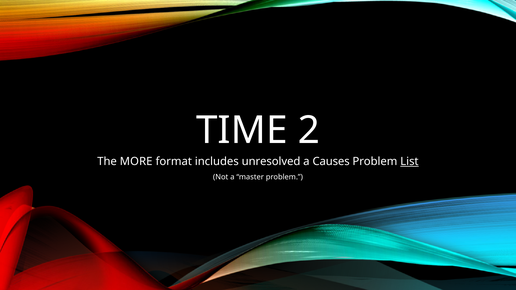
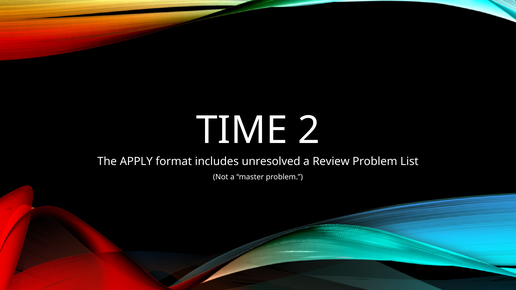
MORE: MORE -> APPLY
Causes: Causes -> Review
List underline: present -> none
